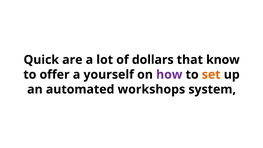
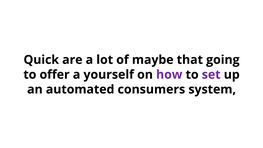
dollars: dollars -> maybe
know: know -> going
set colour: orange -> purple
workshops: workshops -> consumers
